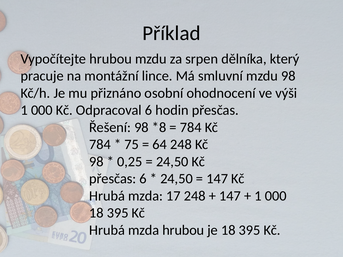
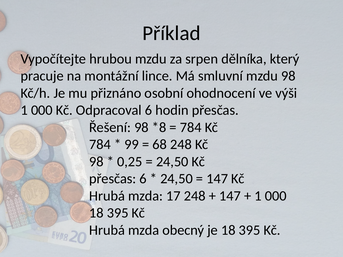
75: 75 -> 99
64: 64 -> 68
mzda hrubou: hrubou -> obecný
